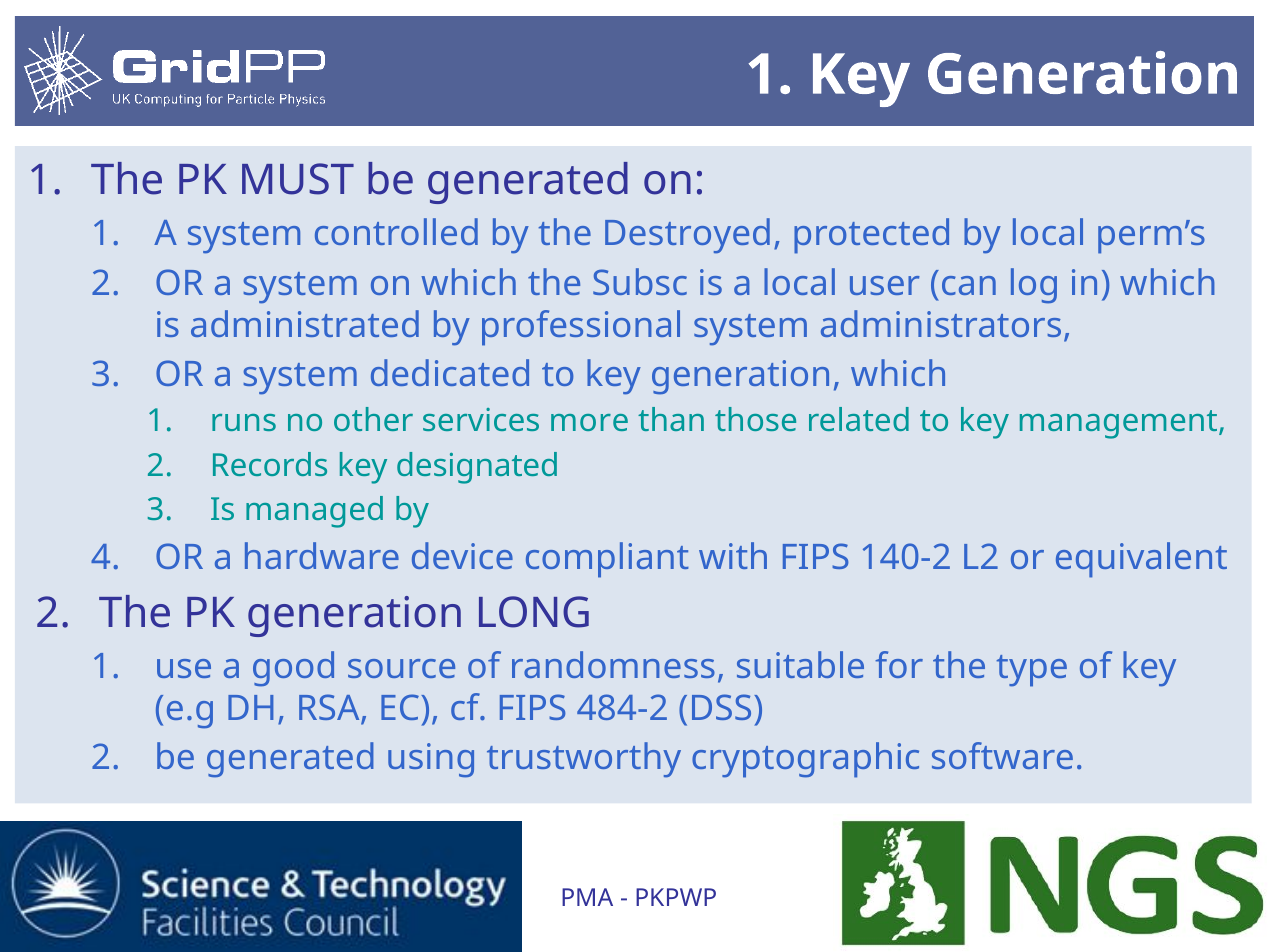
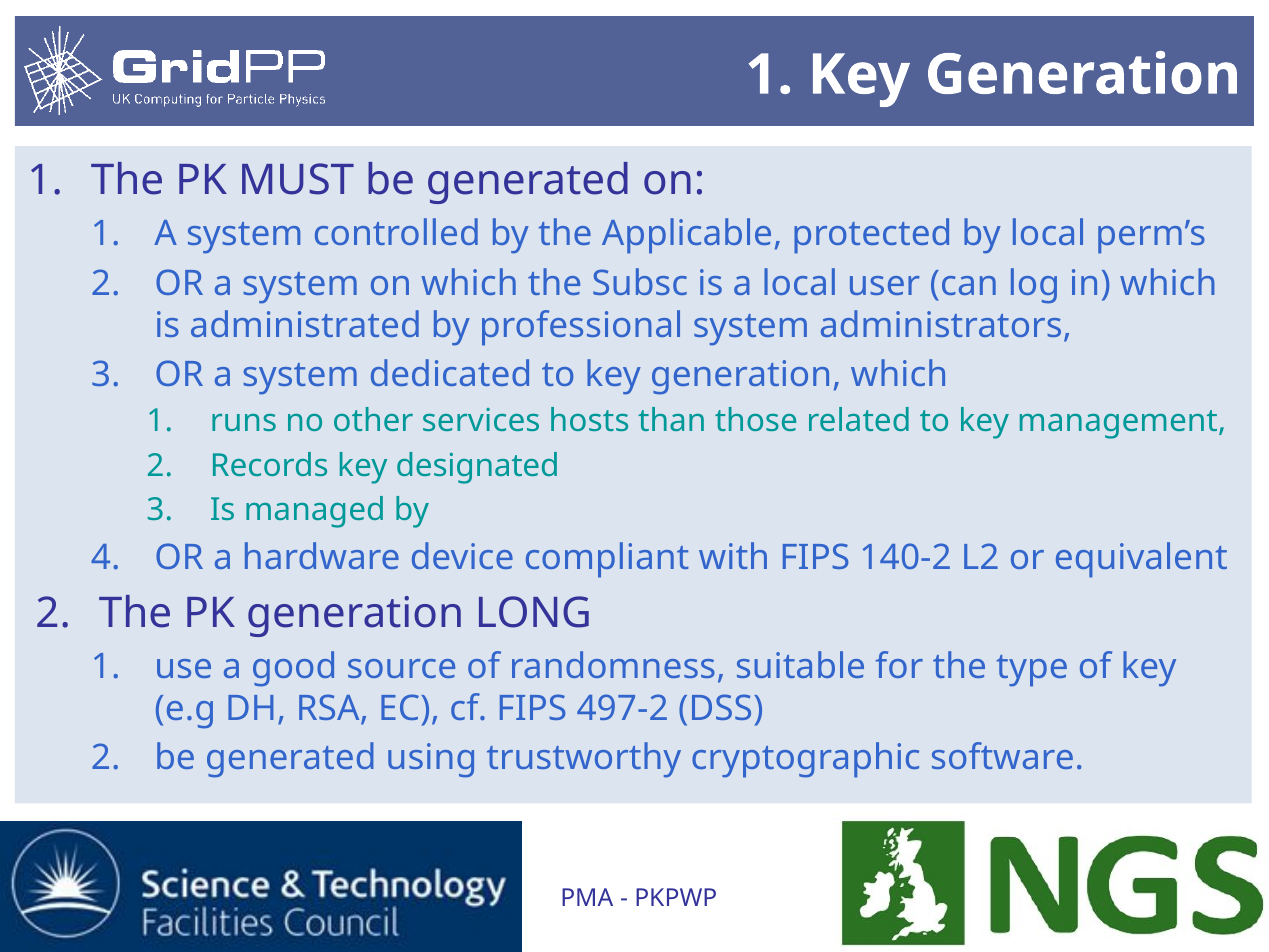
Destroyed: Destroyed -> Applicable
more: more -> hosts
484-2: 484-2 -> 497-2
